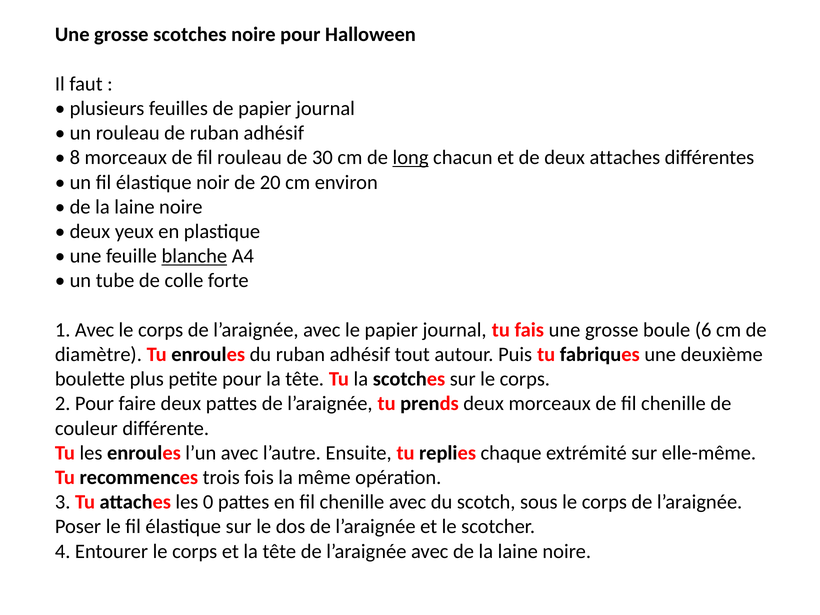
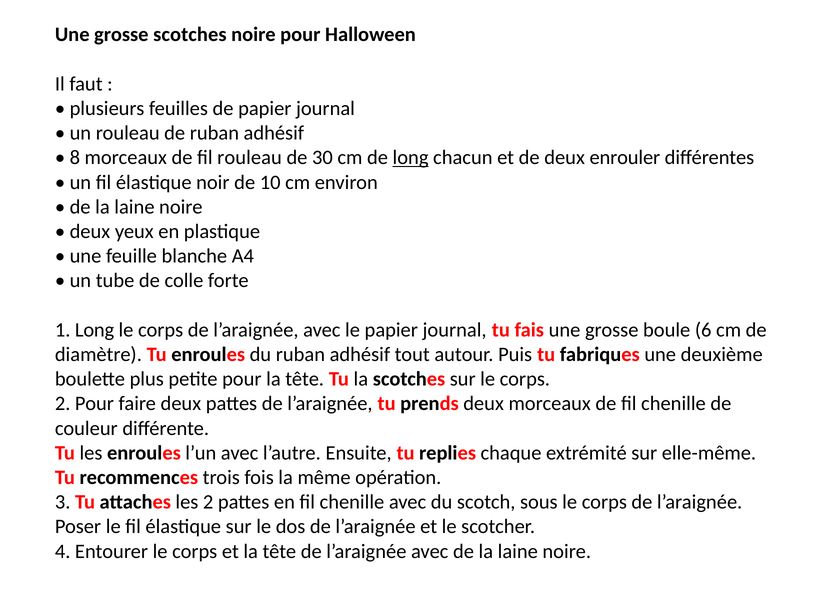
deux attaches: attaches -> enrouler
20: 20 -> 10
blanche underline: present -> none
1 Avec: Avec -> Long
les 0: 0 -> 2
